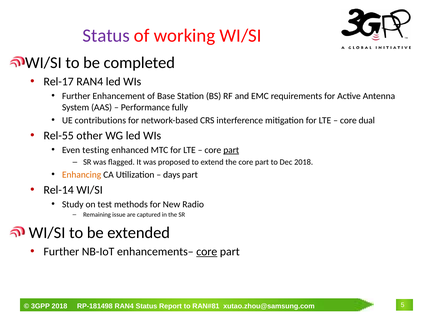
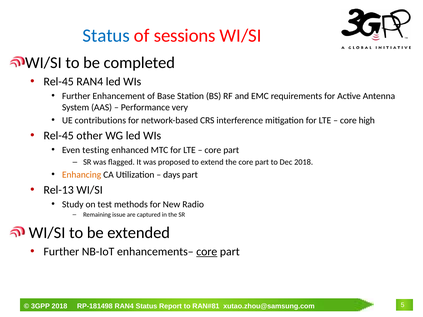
Status at (106, 36) colour: purple -> blue
working: working -> sessions
Rel-17 at (59, 82): Rel-17 -> Rel-45
fully: fully -> very
dual: dual -> high
Rel-55 at (59, 136): Rel-55 -> Rel-45
part at (231, 150) underline: present -> none
Rel-14: Rel-14 -> Rel-13
